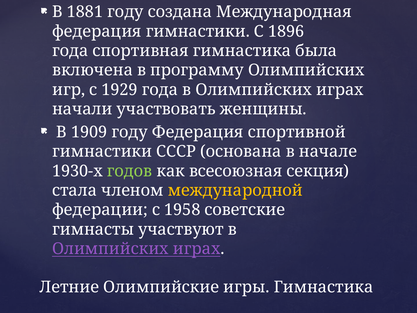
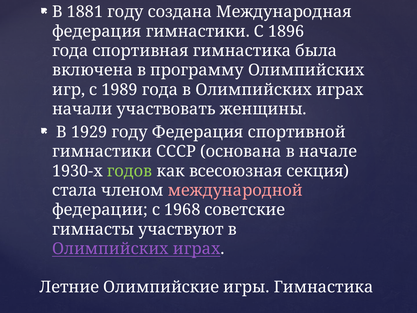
1929: 1929 -> 1989
1909: 1909 -> 1929
международной colour: yellow -> pink
1958: 1958 -> 1968
